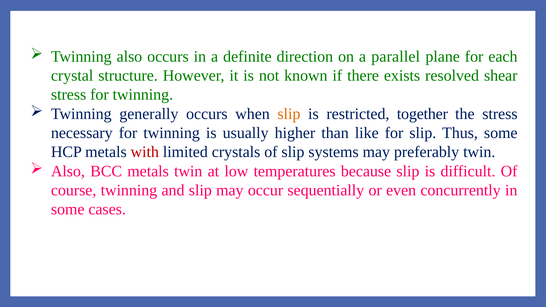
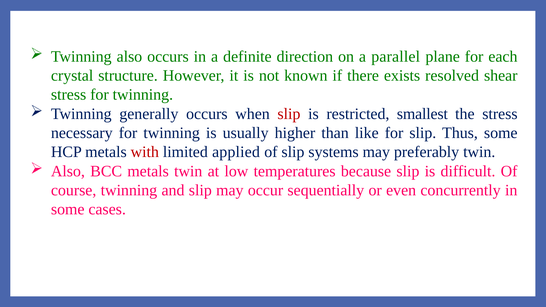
slip at (289, 114) colour: orange -> red
together: together -> smallest
crystals: crystals -> applied
